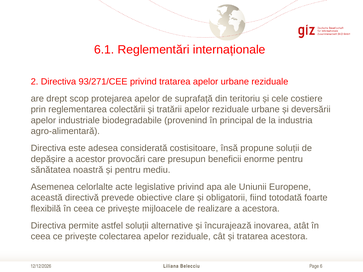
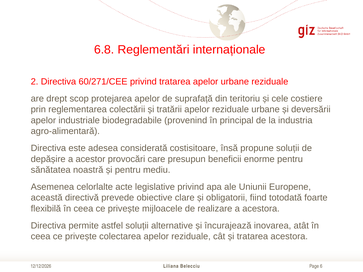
6.1: 6.1 -> 6.8
93/271/CEE: 93/271/CEE -> 60/271/CEE
